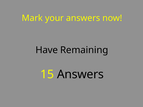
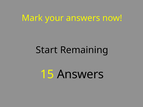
Have: Have -> Start
